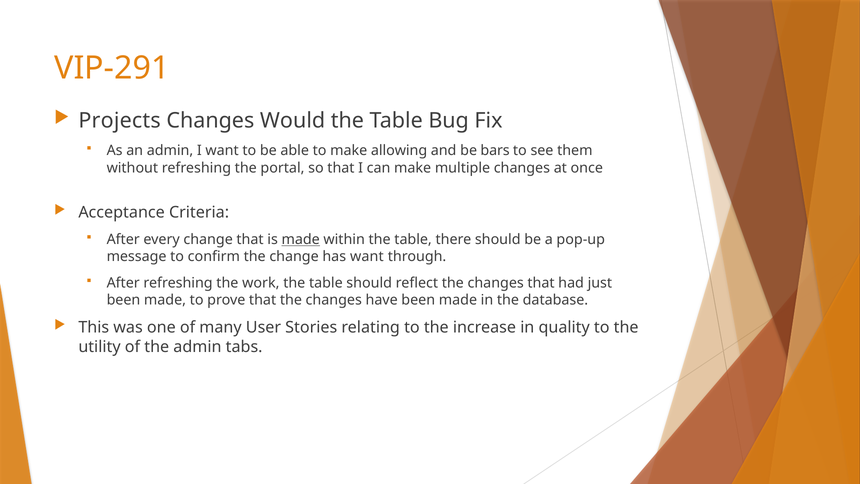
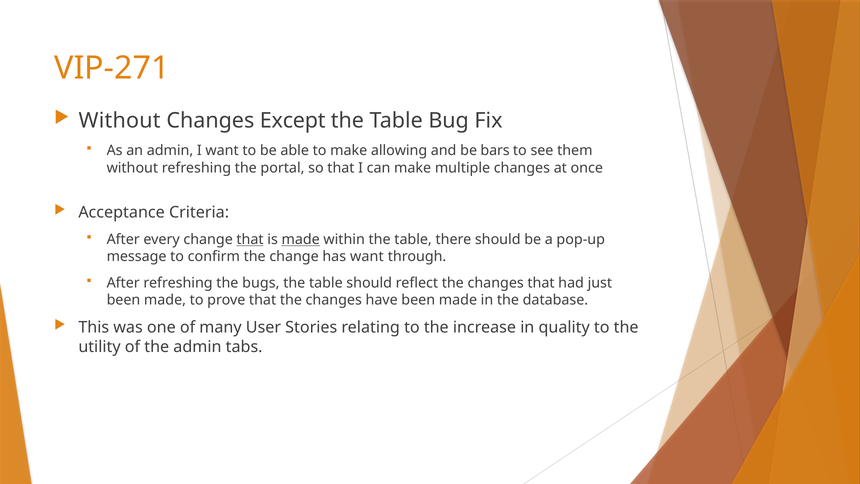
VIP-291: VIP-291 -> VIP-271
Projects at (120, 121): Projects -> Without
Would: Would -> Except
that at (250, 239) underline: none -> present
work: work -> bugs
